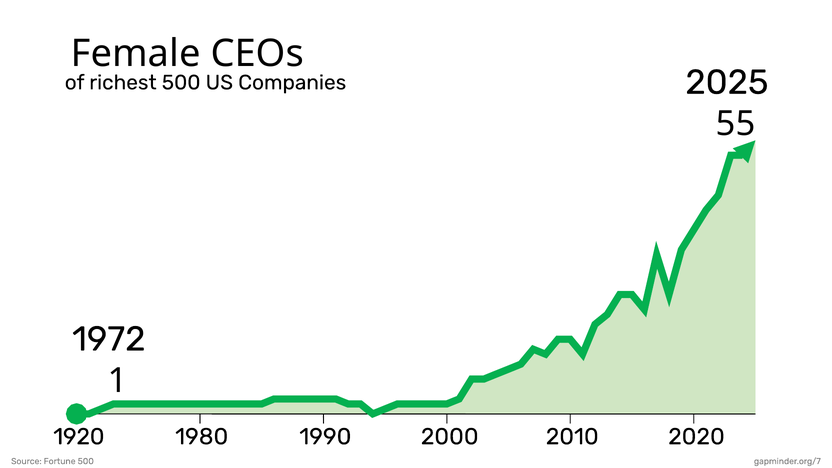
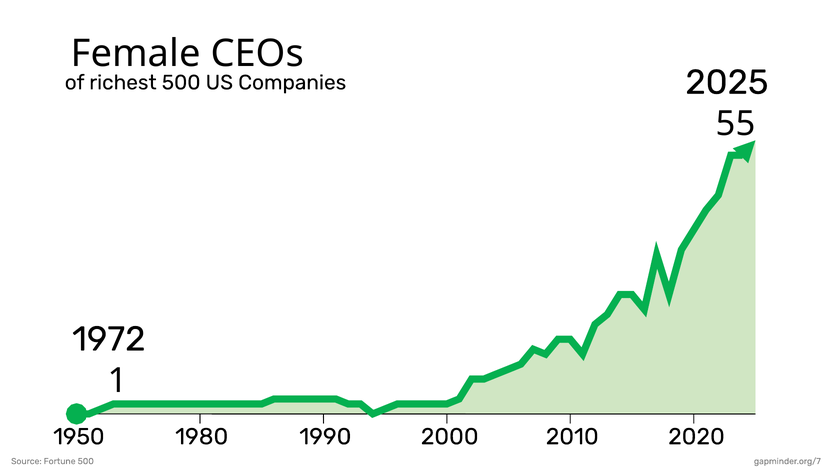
1920: 1920 -> 1950
